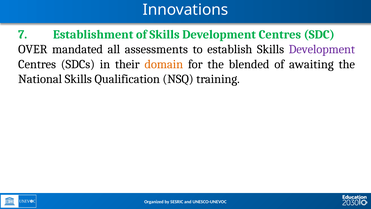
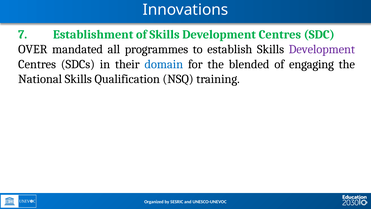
assessments: assessments -> programmes
domain colour: orange -> blue
awaiting: awaiting -> engaging
